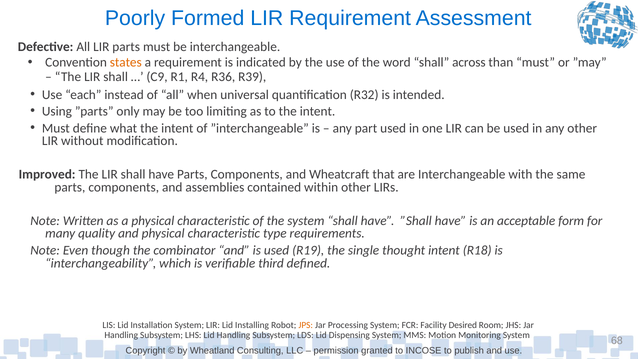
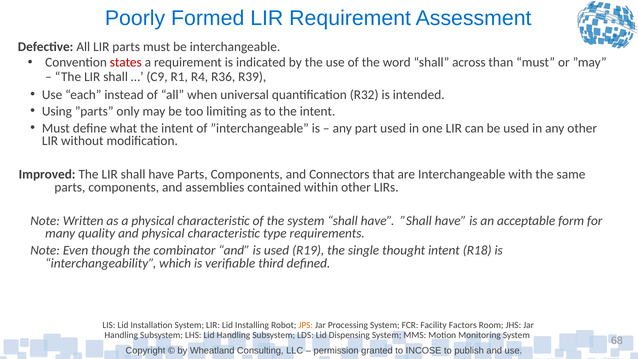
states colour: orange -> red
Wheatcraft: Wheatcraft -> Connectors
Desired: Desired -> Factors
